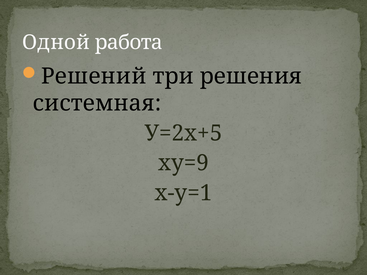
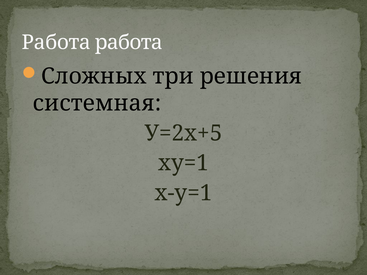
Одной at (56, 42): Одной -> Работа
Решений: Решений -> Сложных
ху=9: ху=9 -> ху=1
